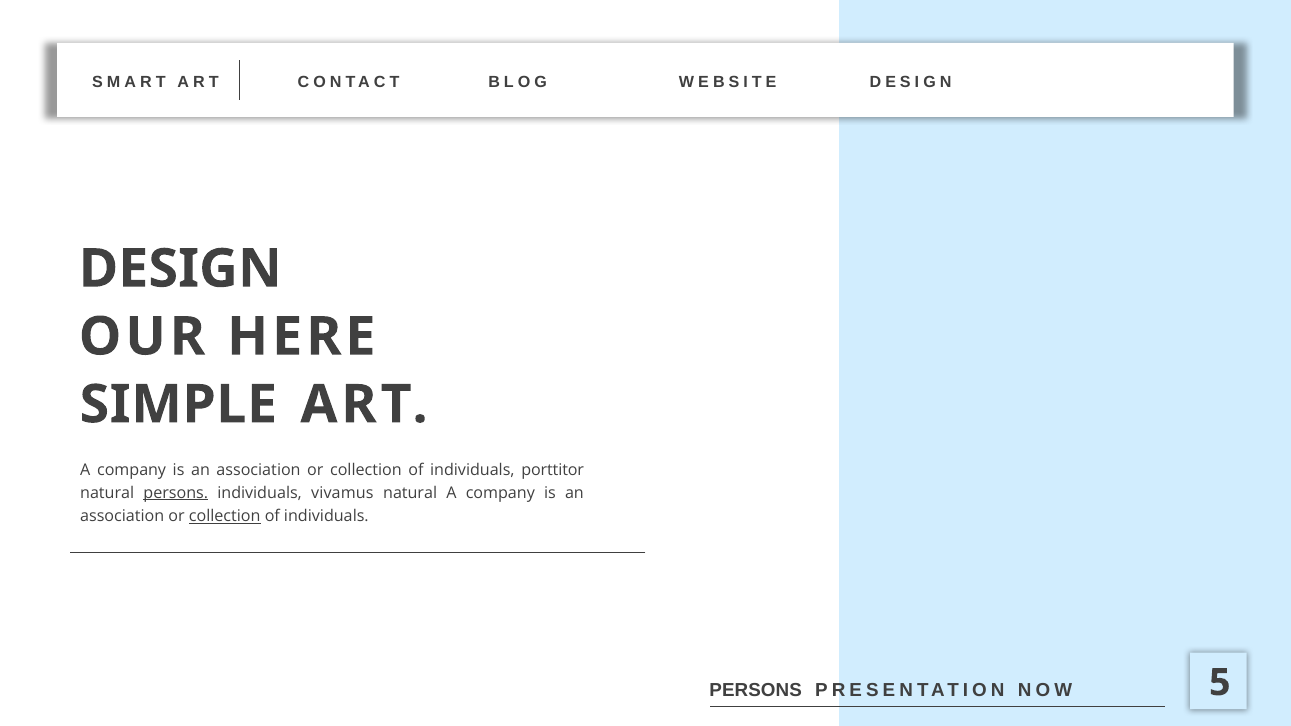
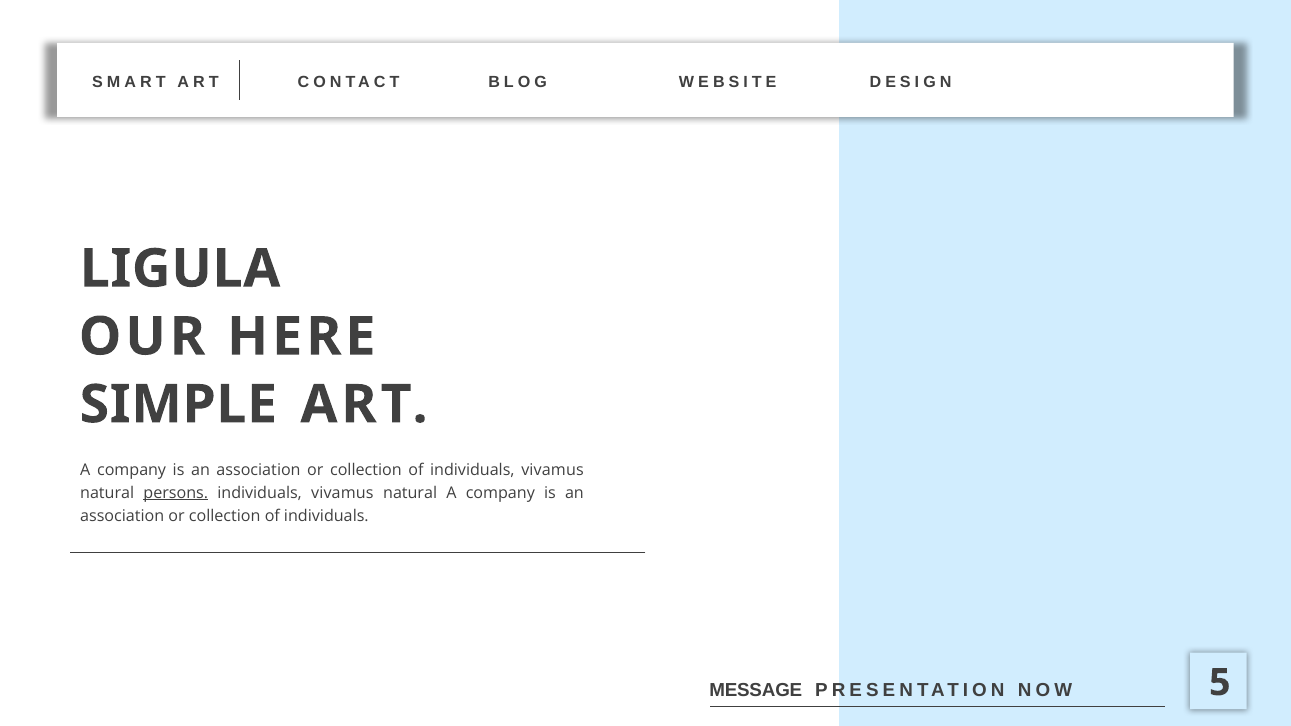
DESIGN: DESIGN -> LIGULA
of individuals porttitor: porttitor -> vivamus
collection at (225, 516) underline: present -> none
PERSONS at (756, 690): PERSONS -> MESSAGE
